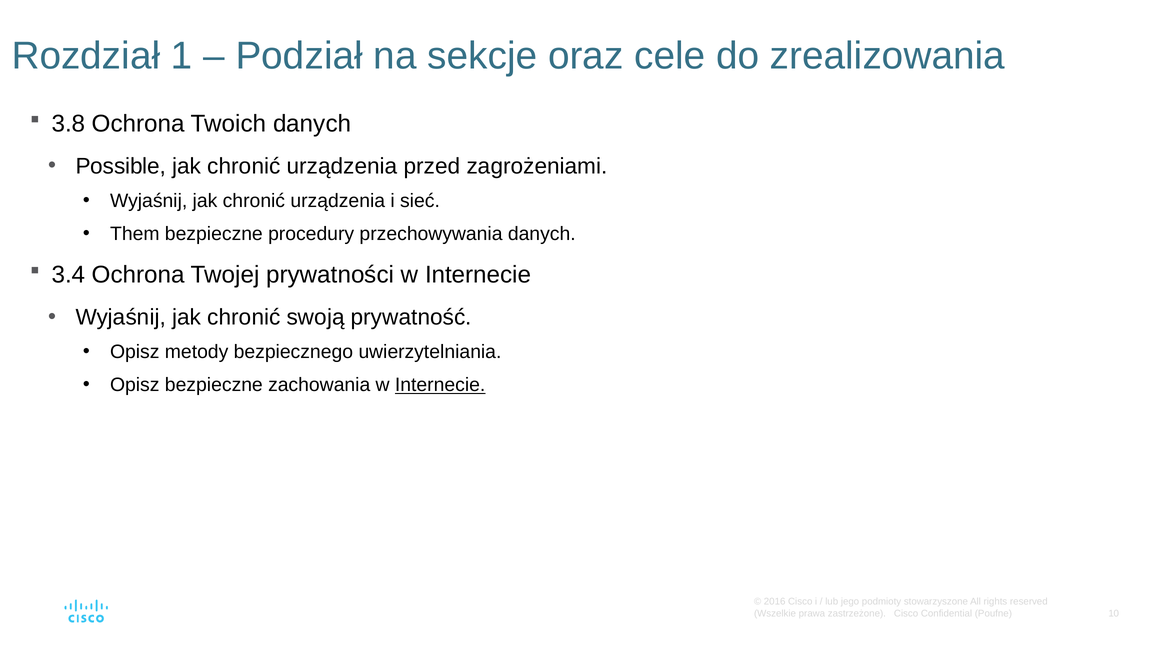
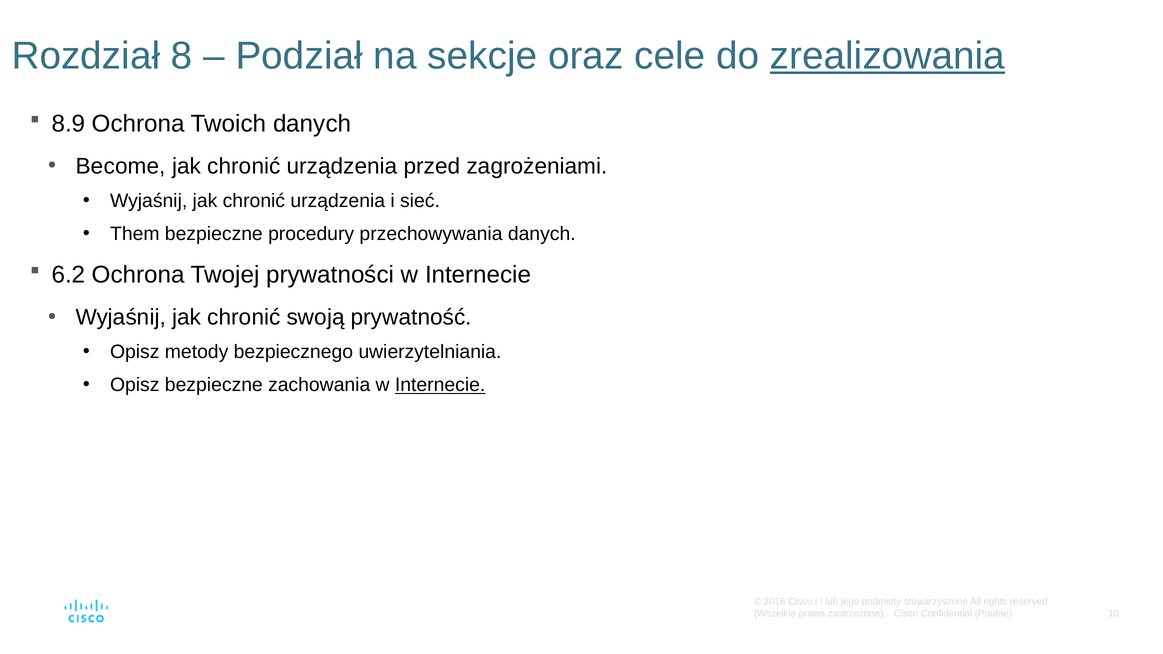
1: 1 -> 8
zrealizowania underline: none -> present
3.8: 3.8 -> 8.9
Possible: Possible -> Become
3.4: 3.4 -> 6.2
